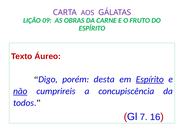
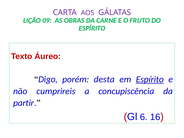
não underline: present -> none
todos: todos -> partir
7: 7 -> 6
